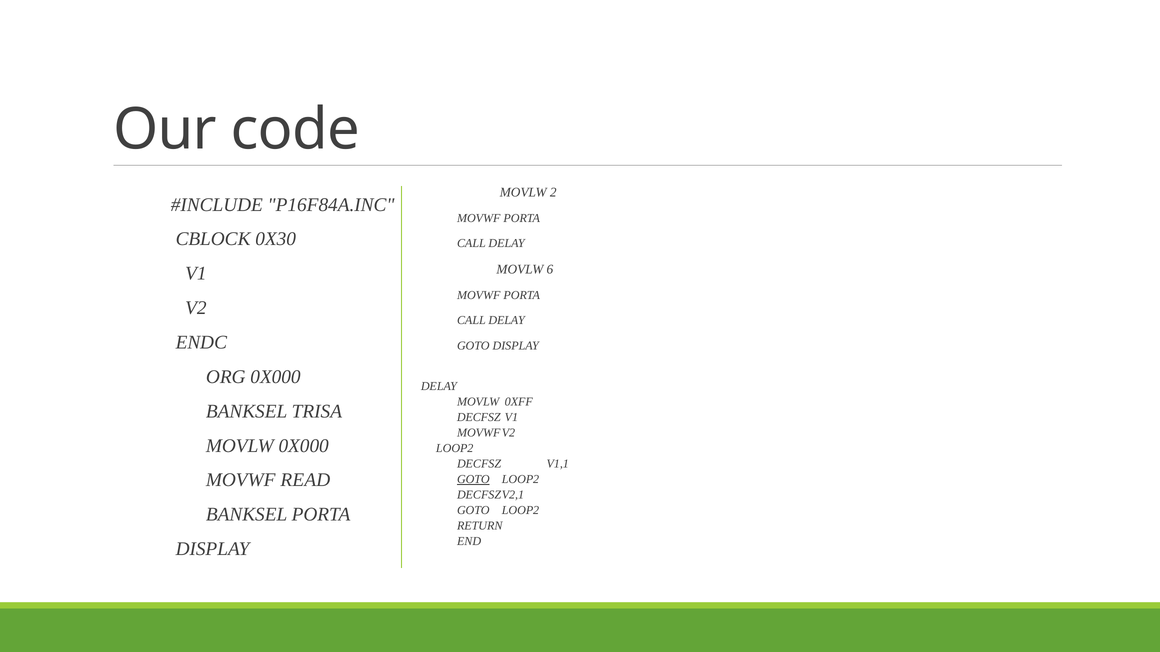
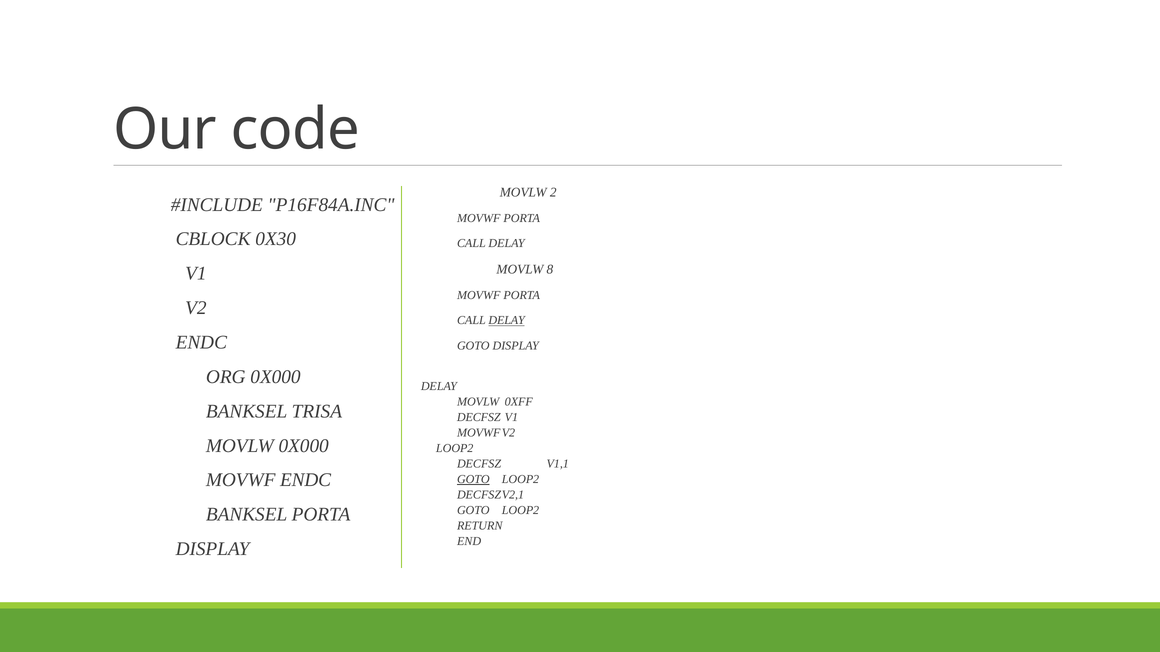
6: 6 -> 8
DELAY at (507, 321) underline: none -> present
MOVWF READ: READ -> ENDC
